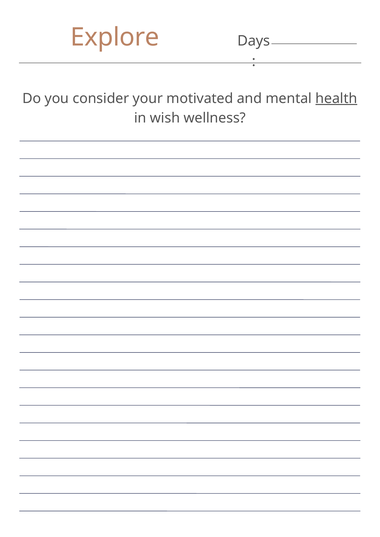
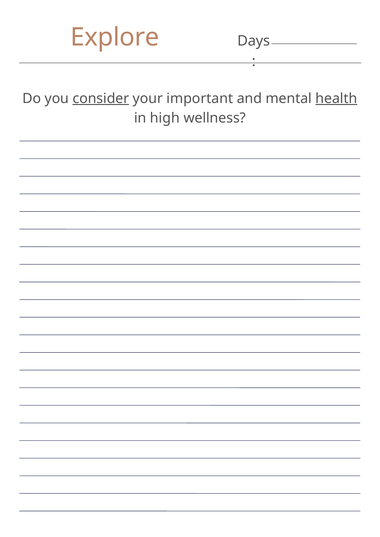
consider underline: none -> present
motivated: motivated -> important
wish: wish -> high
